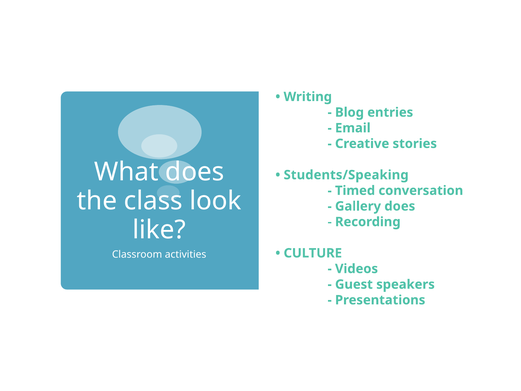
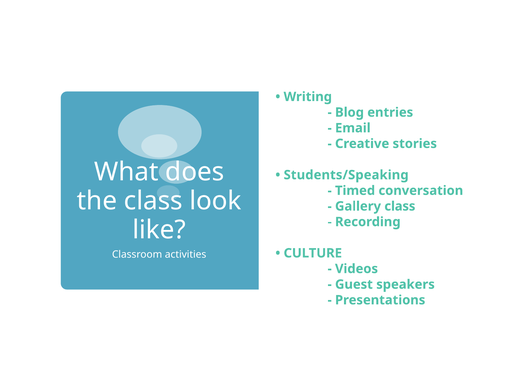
Gallery does: does -> class
